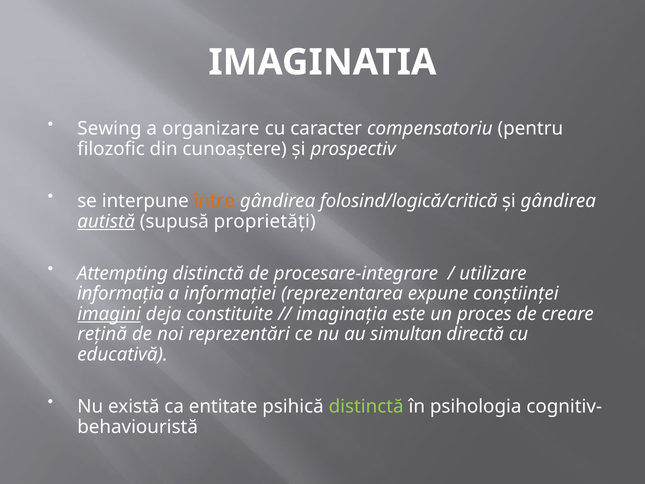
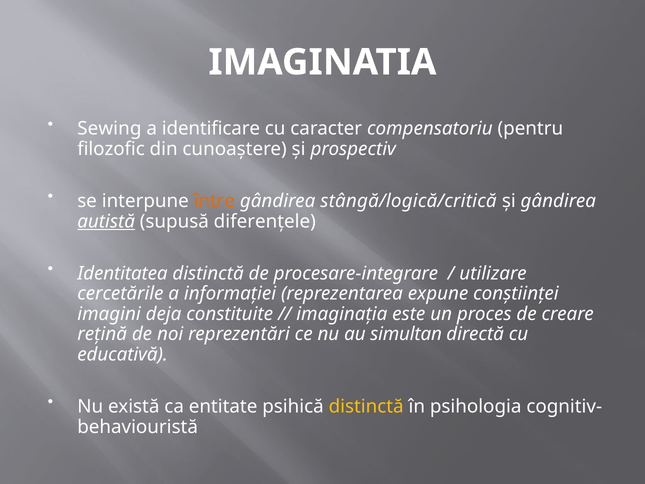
organizare: organizare -> identificare
folosind/logică/critică: folosind/logică/critică -> stângă/logică/critică
proprietăţi: proprietăţi -> diferenţele
Attempting: Attempting -> Identitatea
informaţia: informaţia -> cercetările
imagini underline: present -> none
distinctă at (366, 406) colour: light green -> yellow
